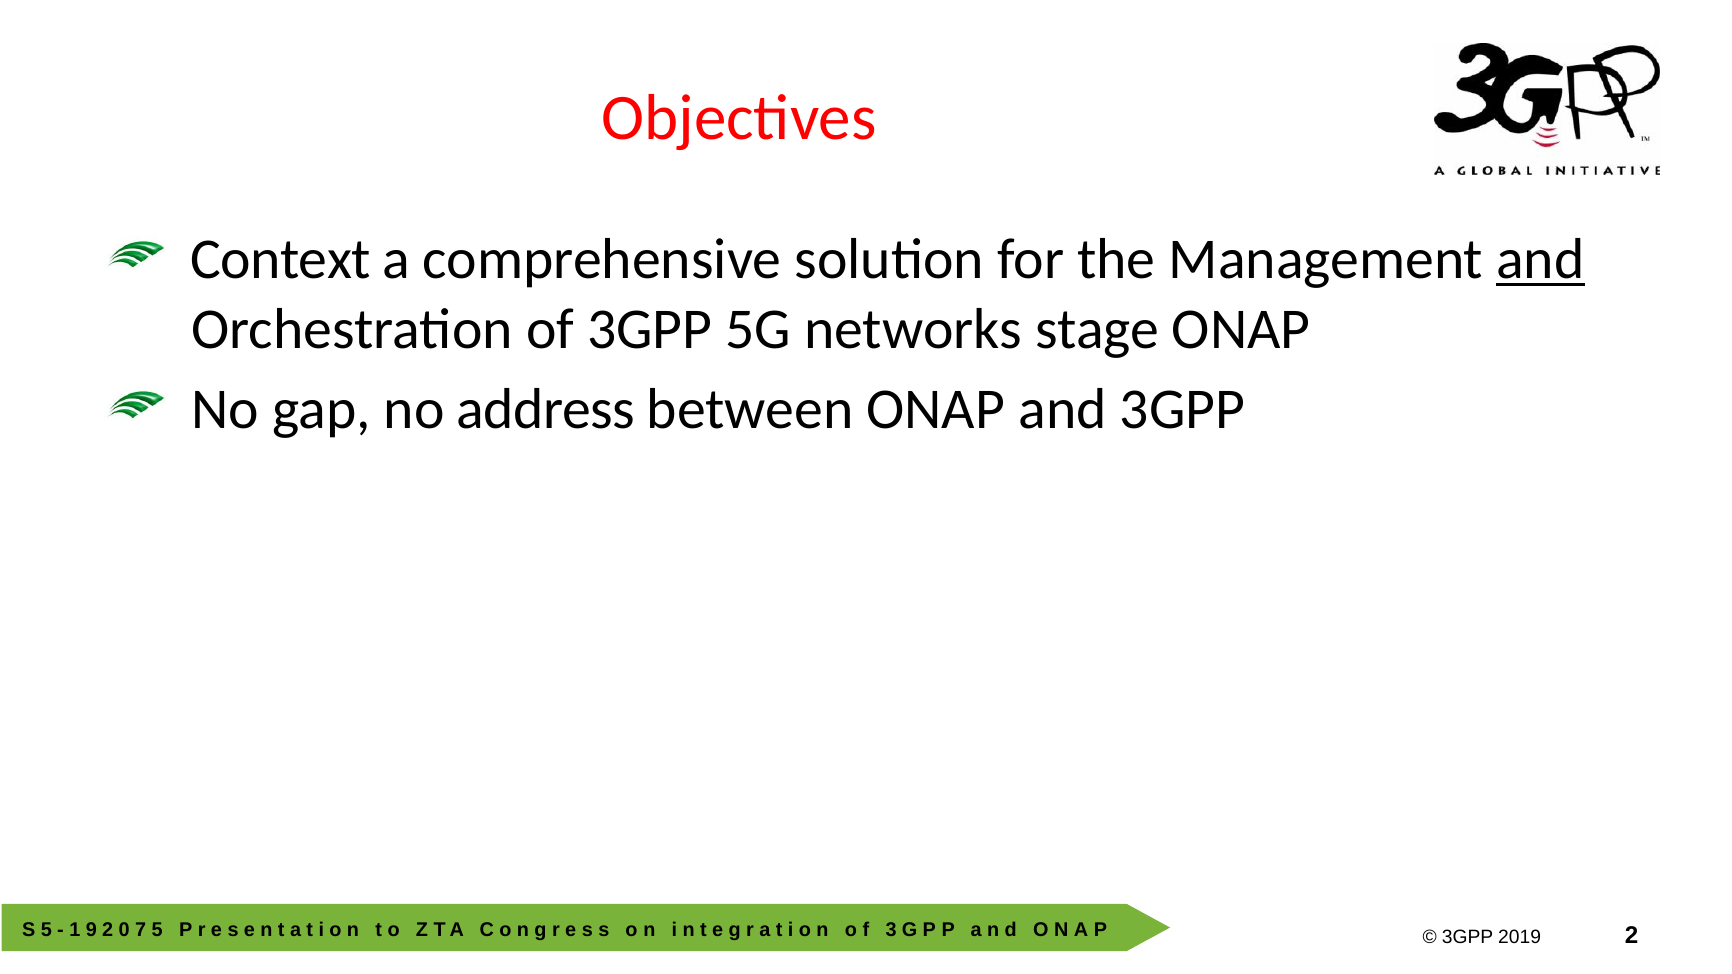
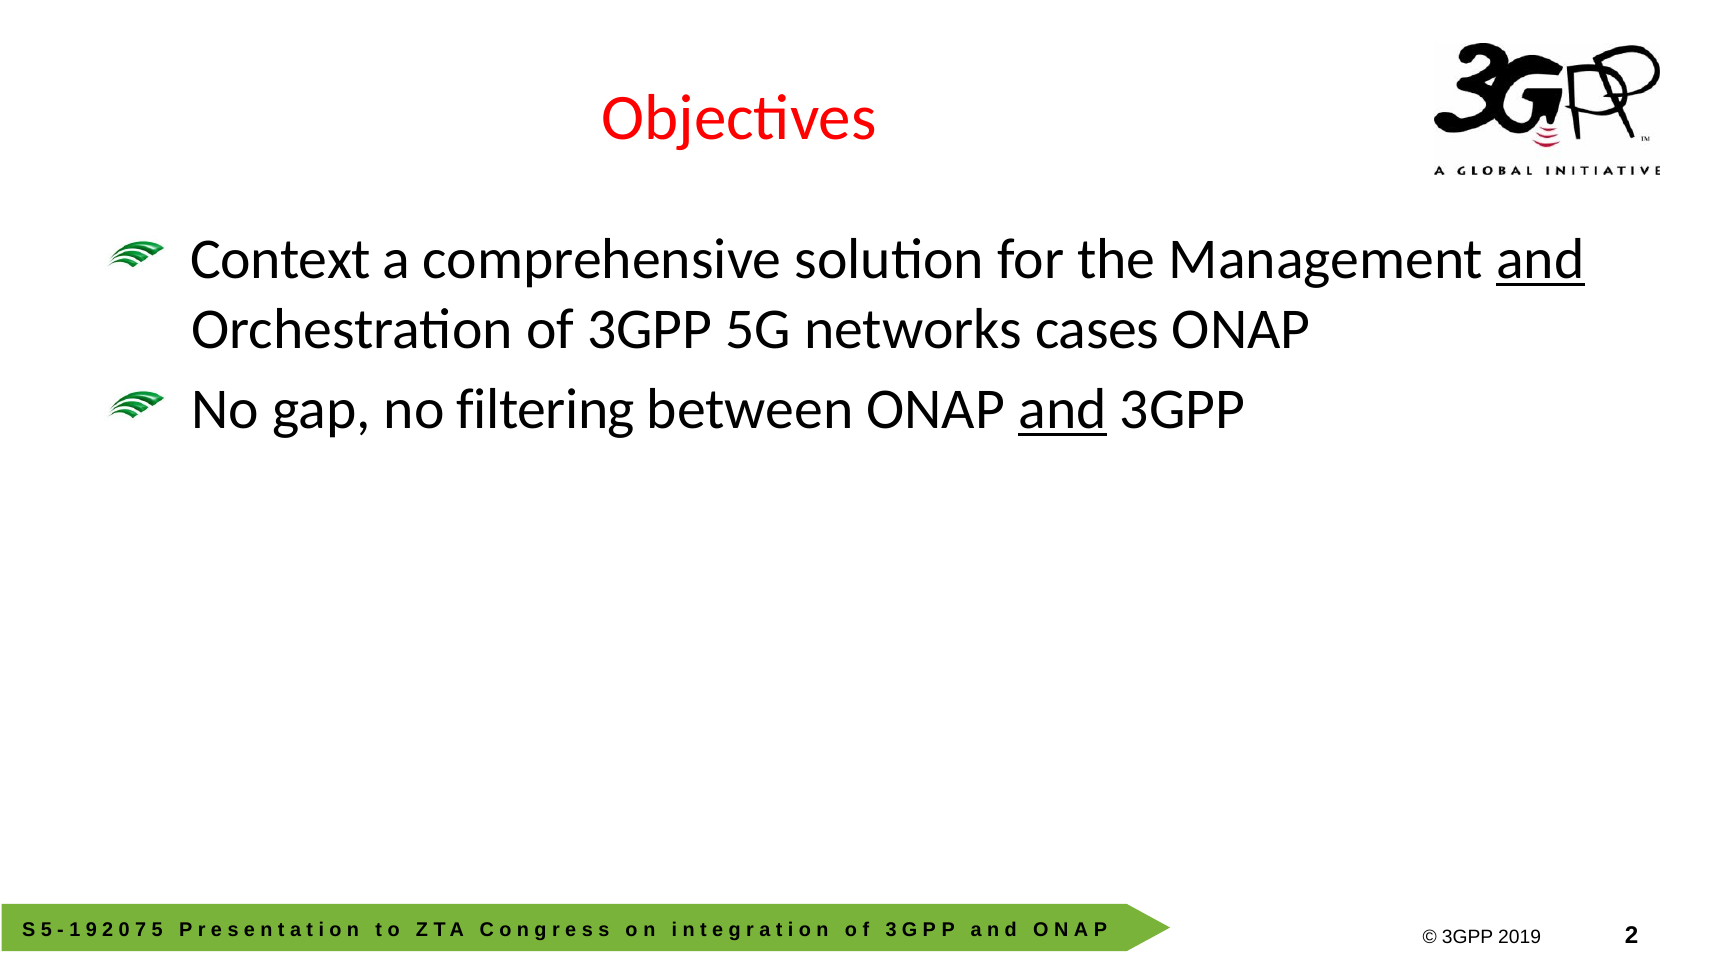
stage: stage -> cases
address: address -> filtering
and at (1063, 410) underline: none -> present
